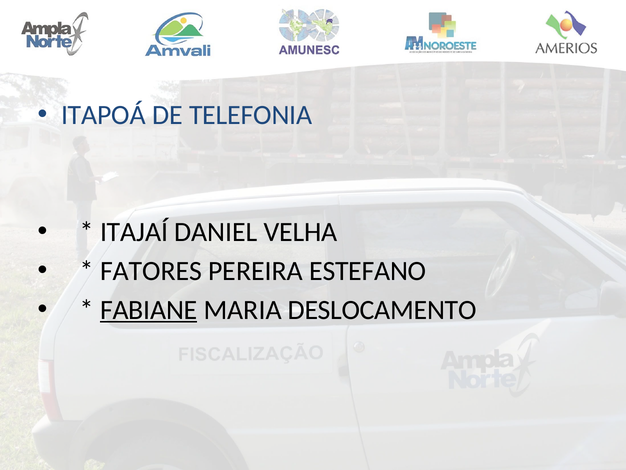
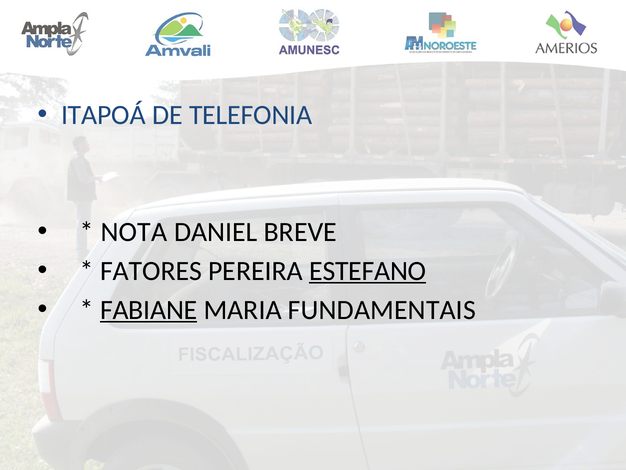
ITAJAÍ: ITAJAÍ -> NOTA
VELHA: VELHA -> BREVE
ESTEFANO underline: none -> present
DESLOCAMENTO: DESLOCAMENTO -> FUNDAMENTAIS
